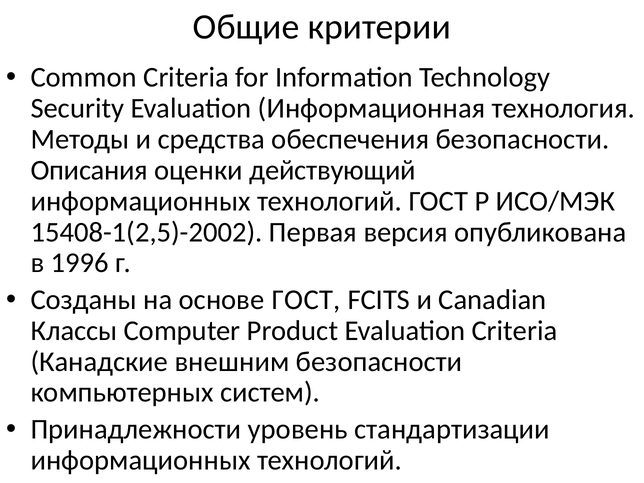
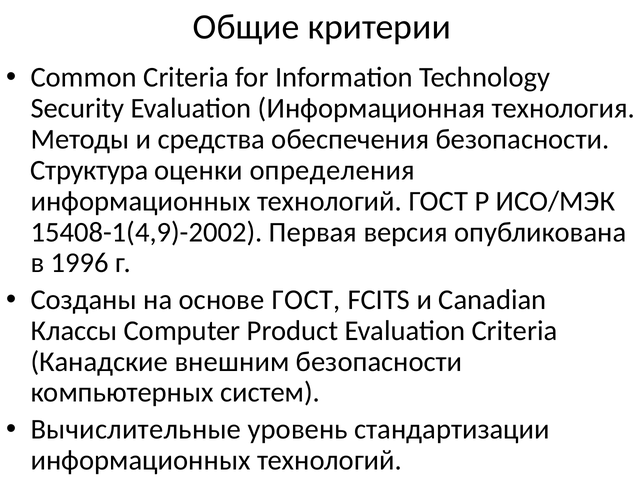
Описания: Описания -> Структура
действующий: действующий -> определения
15408-1(2,5)-2002: 15408-1(2,5)-2002 -> 15408-1(4,9)-2002
Принадлежности: Принадлежности -> Вычислительные
